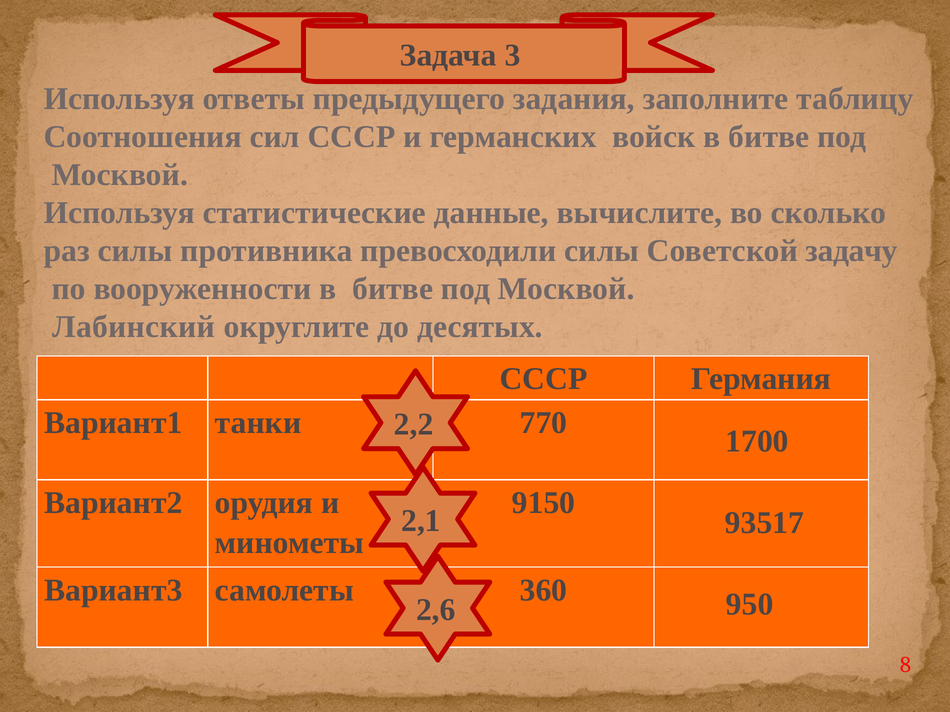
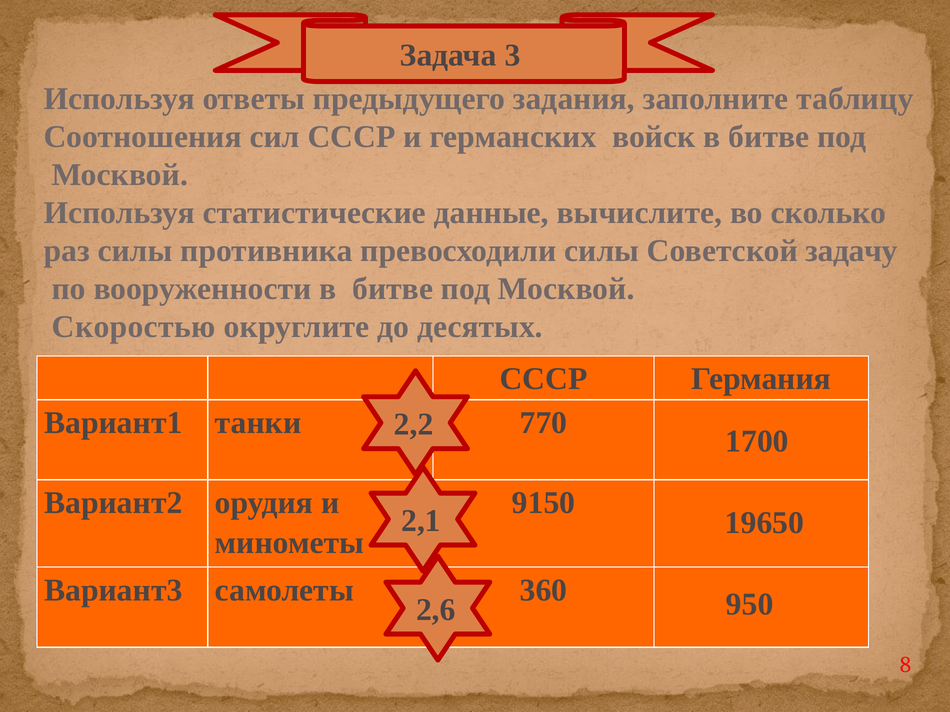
Лабинский: Лабинский -> Скоростью
93517: 93517 -> 19650
